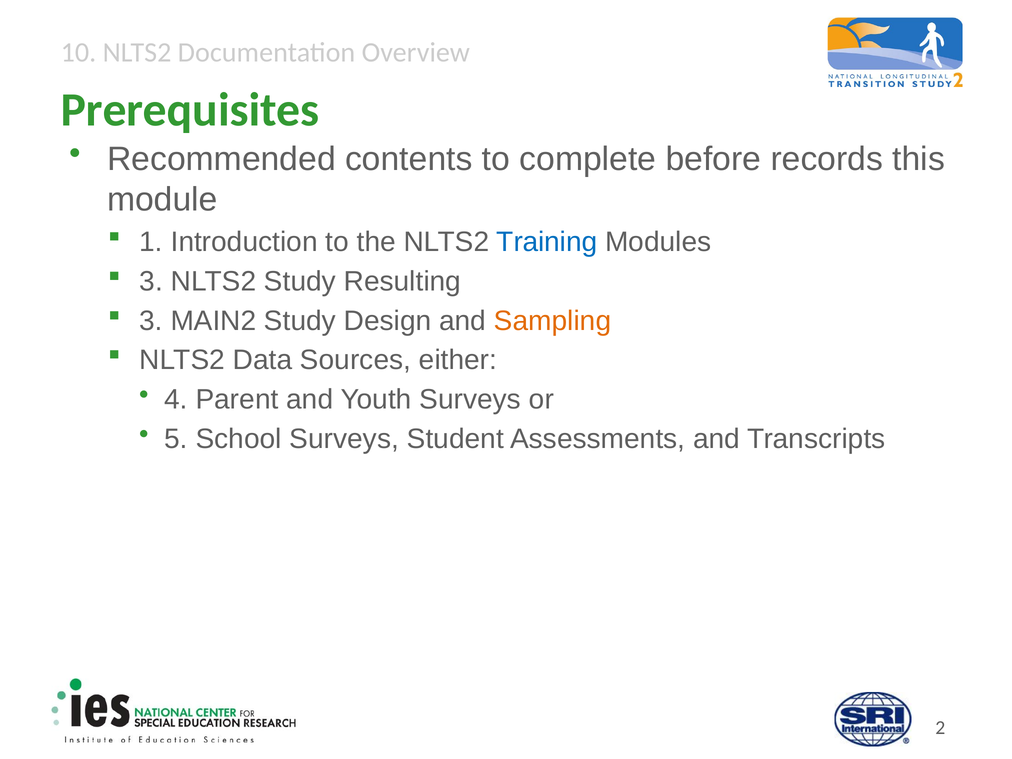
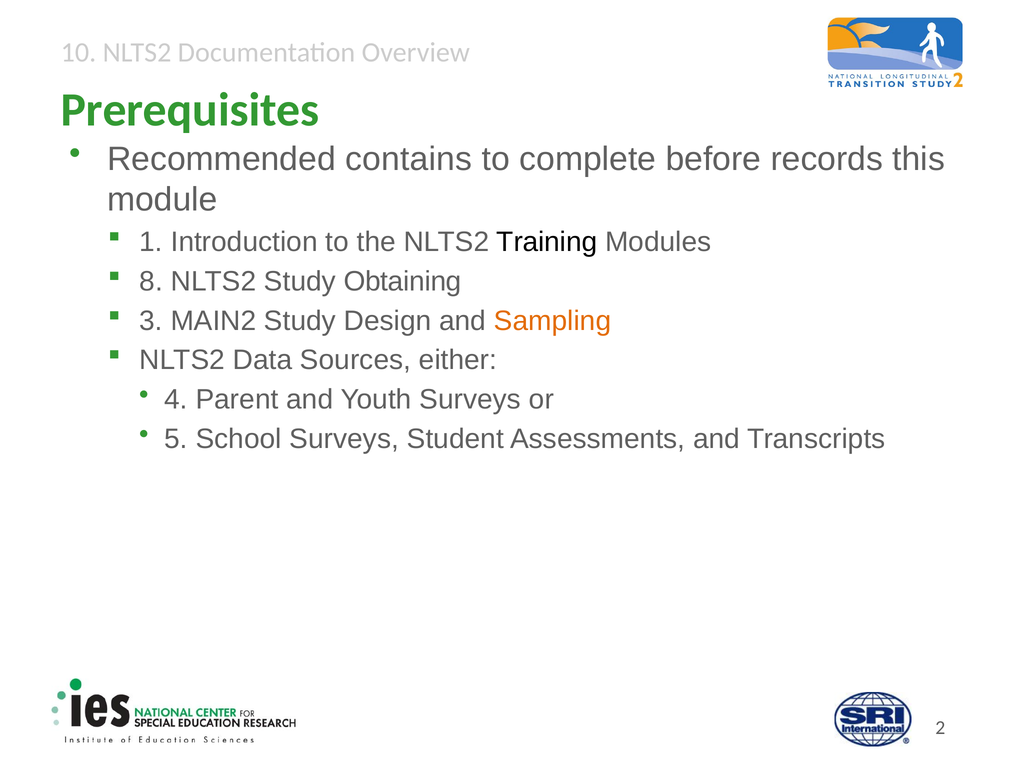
contents: contents -> contains
Training colour: blue -> black
3 at (151, 281): 3 -> 8
Resulting: Resulting -> Obtaining
